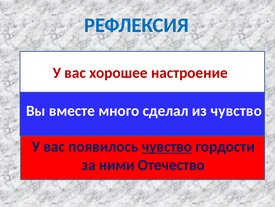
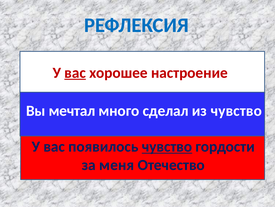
вас at (75, 72) underline: none -> present
вместе: вместе -> мечтал
ними: ними -> меня
